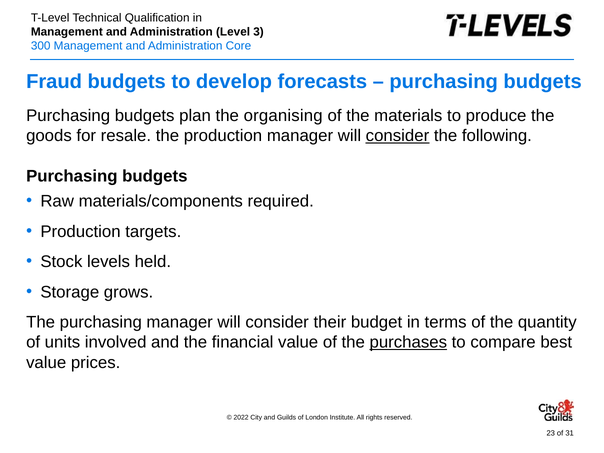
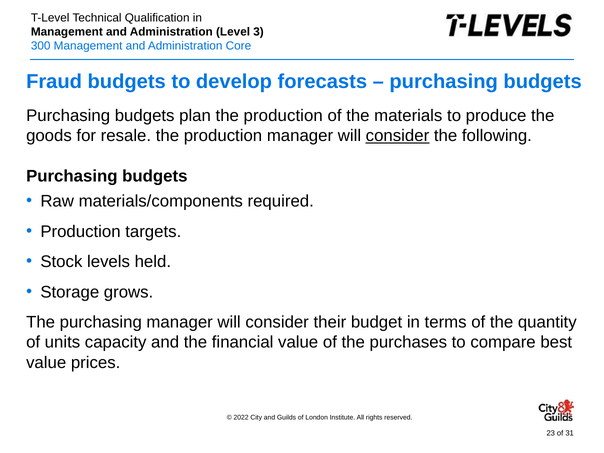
plan the organising: organising -> production
involved: involved -> capacity
purchases underline: present -> none
